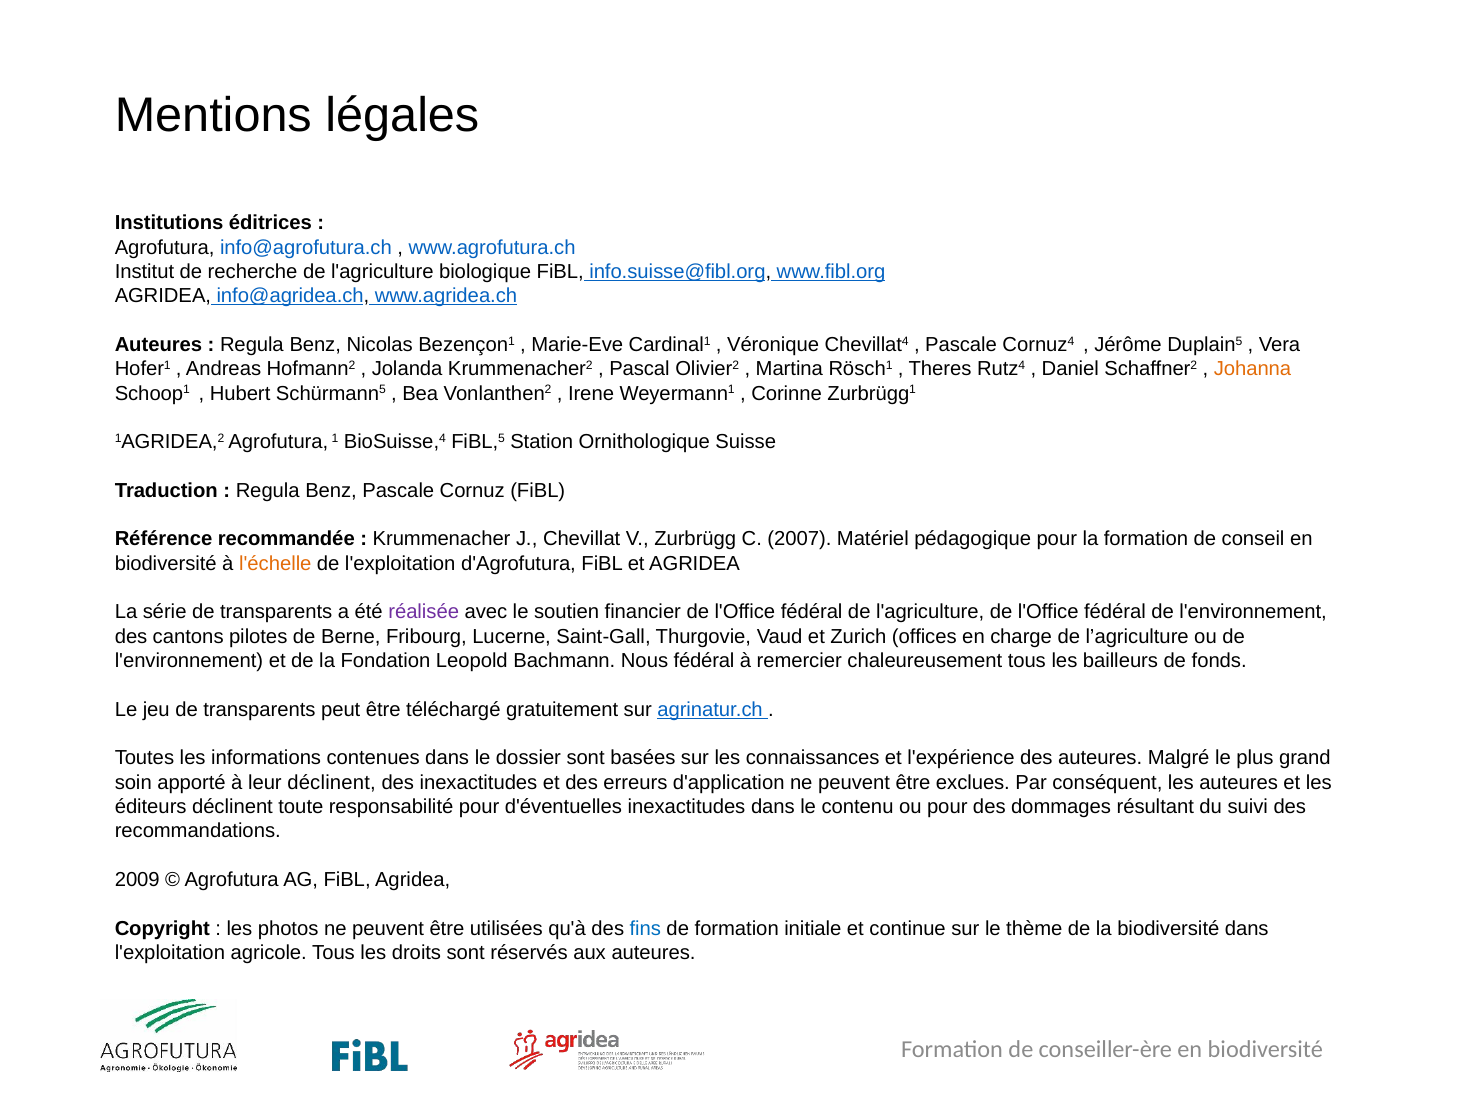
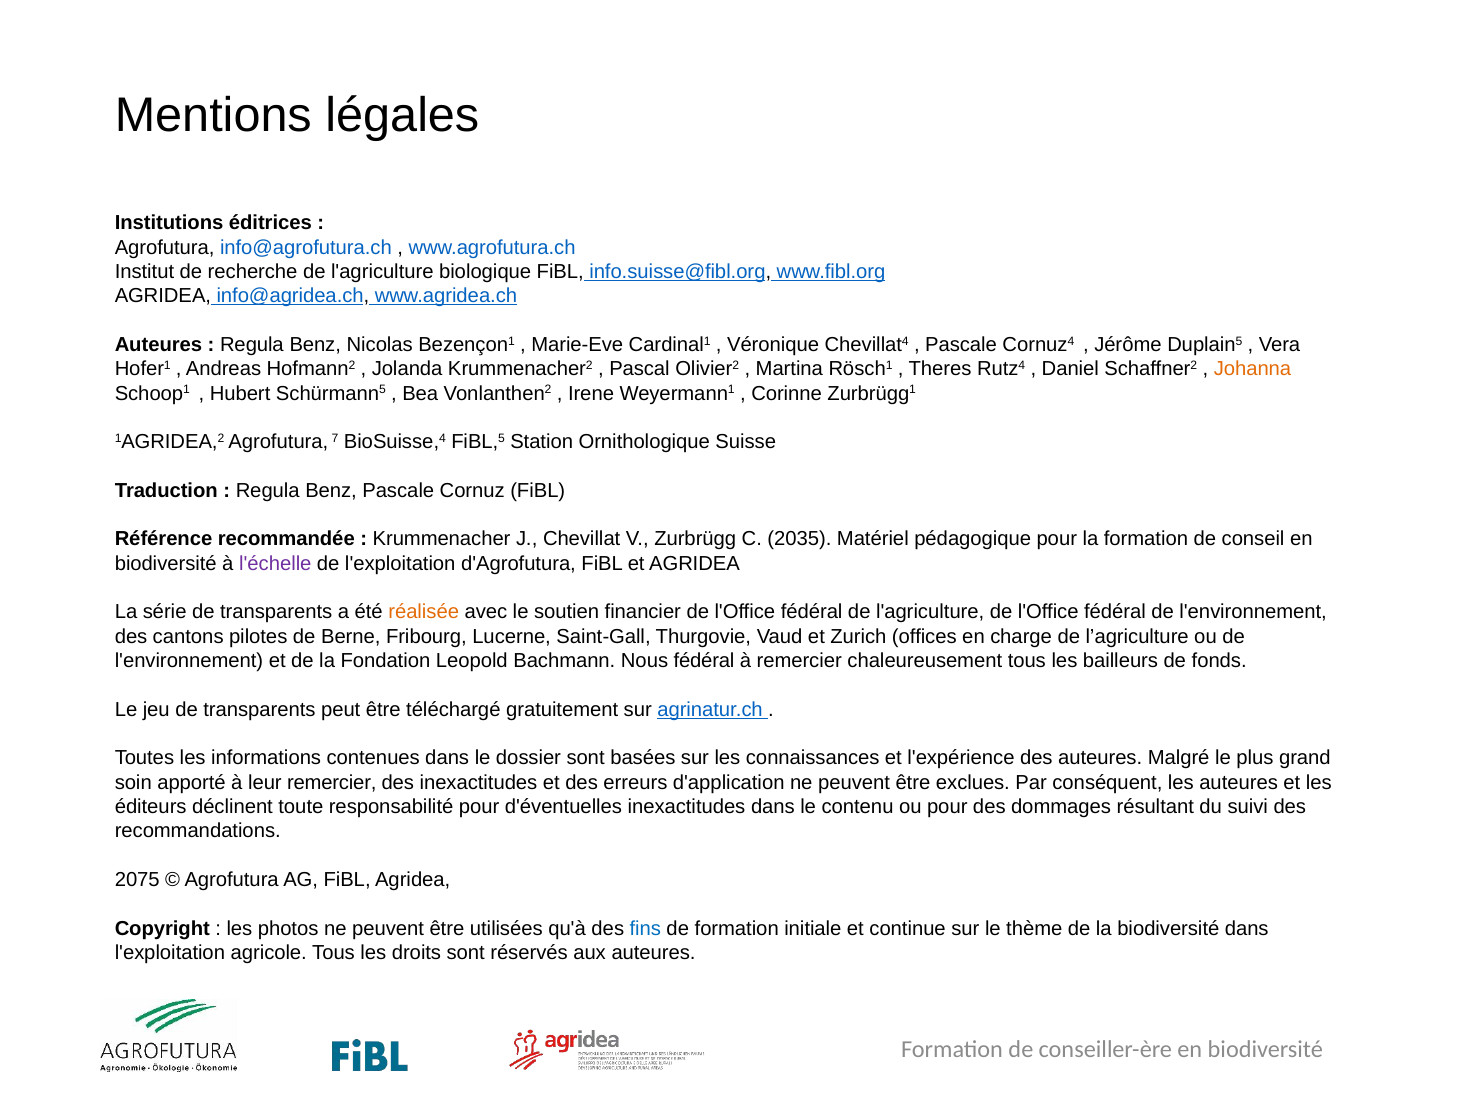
1: 1 -> 7
2007: 2007 -> 2035
l'échelle colour: orange -> purple
réalisée colour: purple -> orange
leur déclinent: déclinent -> remercier
2009: 2009 -> 2075
